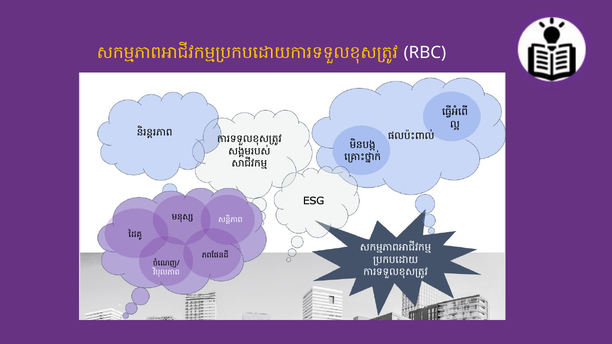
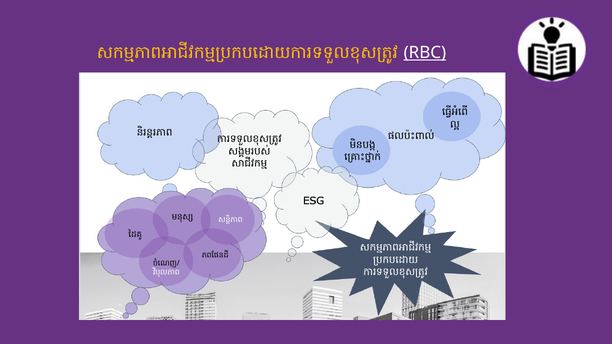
RBC underline: none -> present
